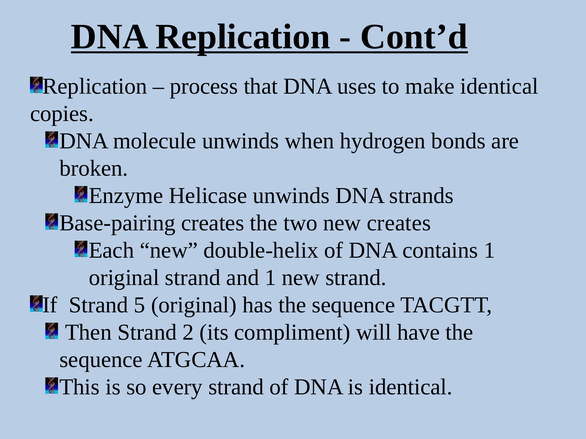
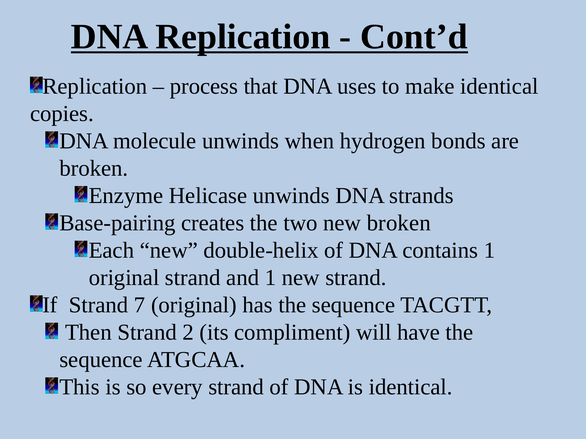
new creates: creates -> broken
5: 5 -> 7
